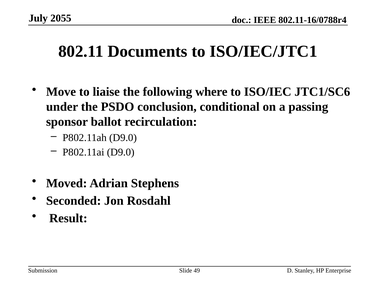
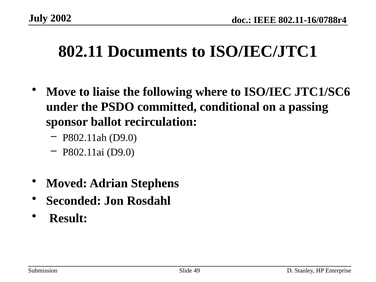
2055: 2055 -> 2002
conclusion: conclusion -> committed
